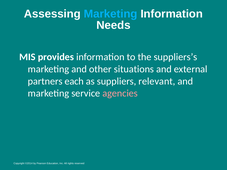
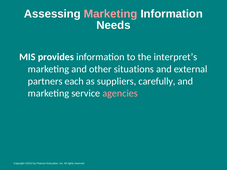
Marketing at (111, 14) colour: light blue -> pink
suppliers’s: suppliers’s -> interpret’s
relevant: relevant -> carefully
